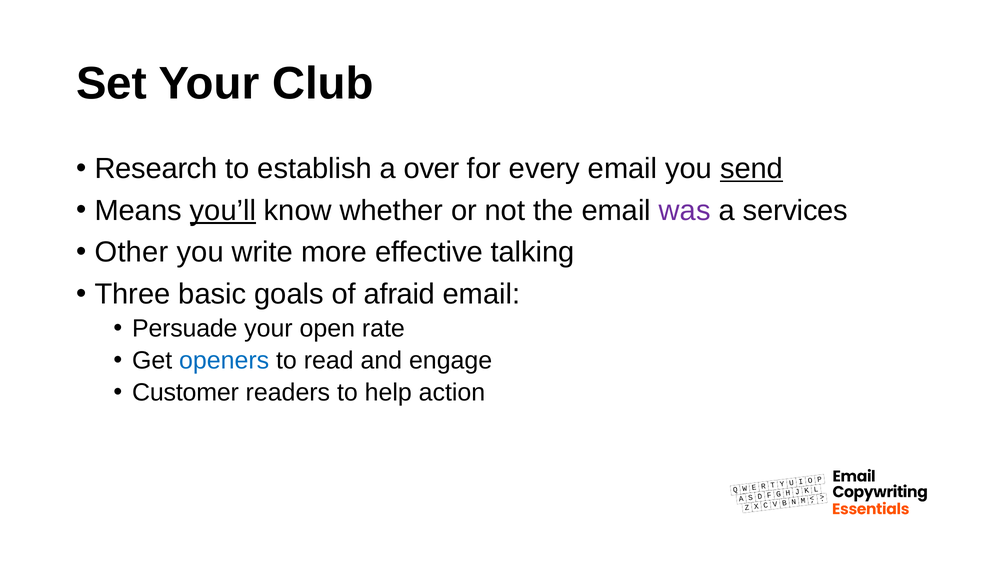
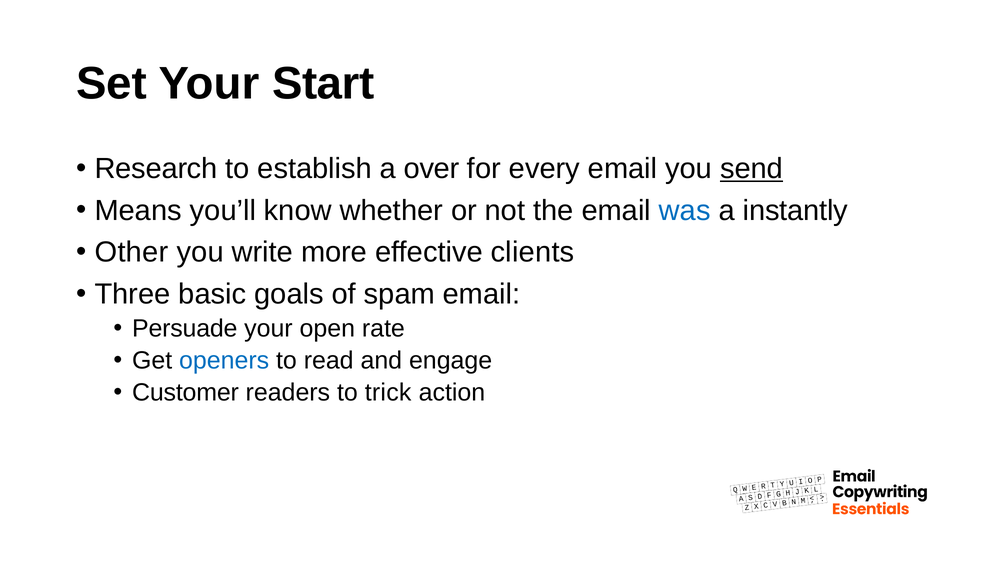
Club: Club -> Start
you’ll underline: present -> none
was colour: purple -> blue
services: services -> instantly
talking: talking -> clients
afraid: afraid -> spam
help: help -> trick
